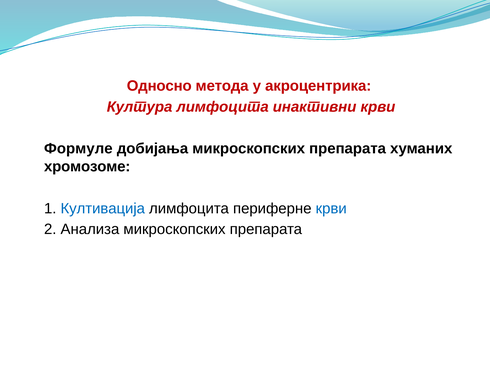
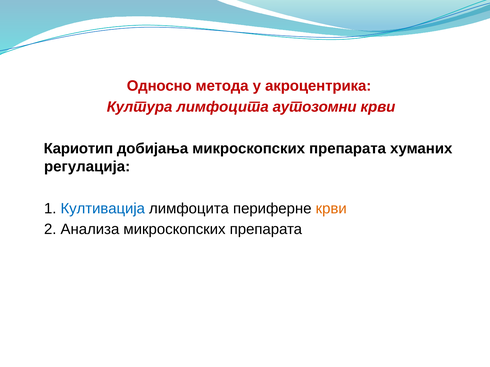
инактивни: инактивни -> аутозомни
Формуле: Формуле -> Кариотип
хромозоме: хромозоме -> регулација
крви at (331, 209) colour: blue -> orange
